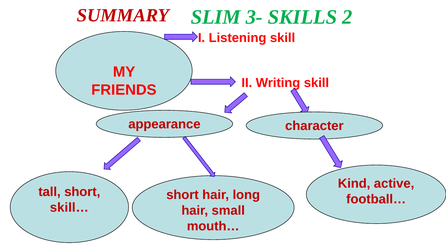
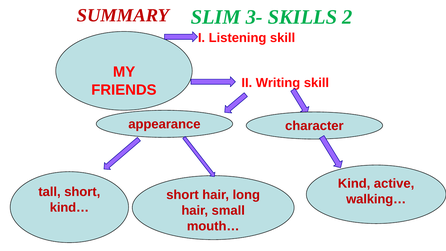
football…: football… -> walking…
skill…: skill… -> kind…
